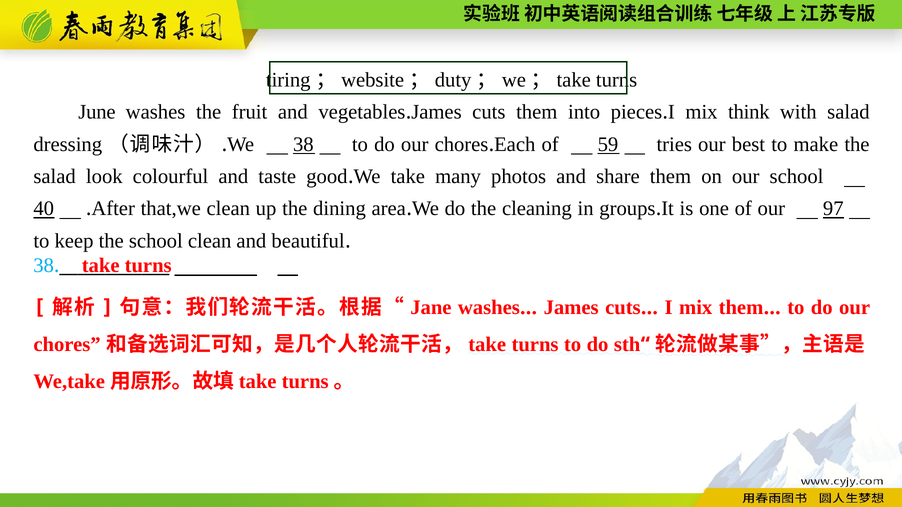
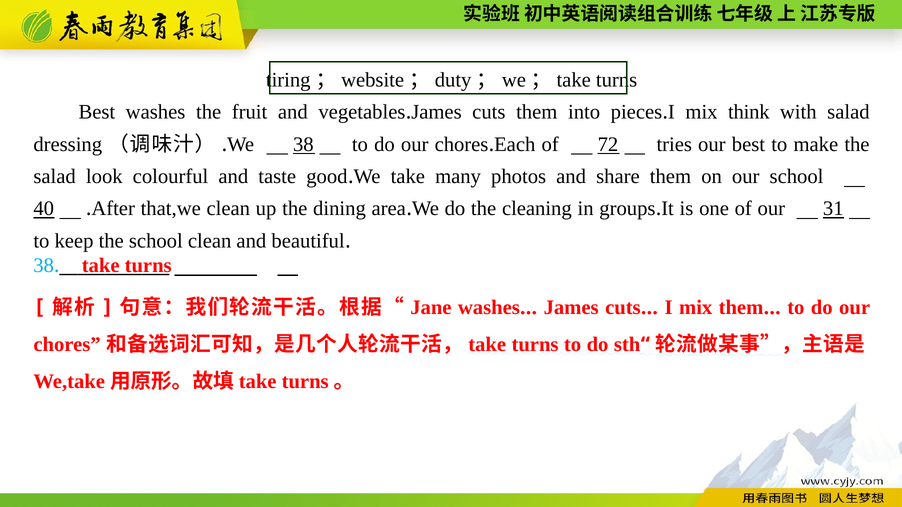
June at (97, 112): June -> Best
59: 59 -> 72
97: 97 -> 31
